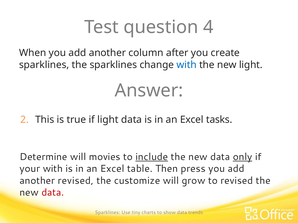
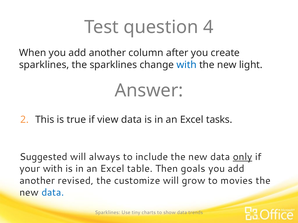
if light: light -> view
Determine: Determine -> Suggested
movies: movies -> always
include underline: present -> none
press: press -> goals
to revised: revised -> movies
data at (53, 193) colour: red -> blue
